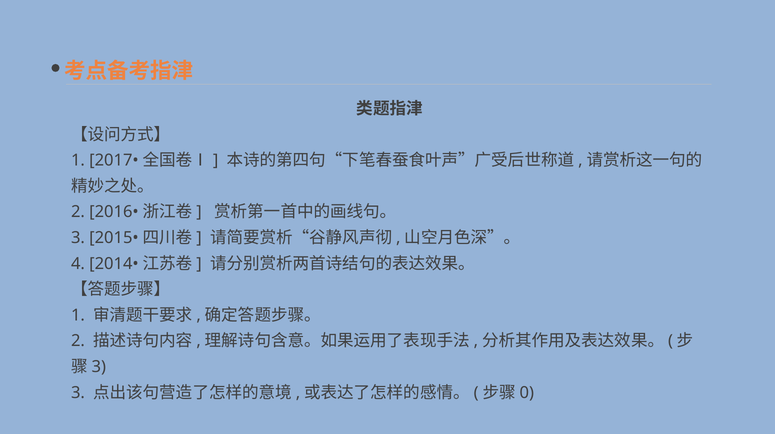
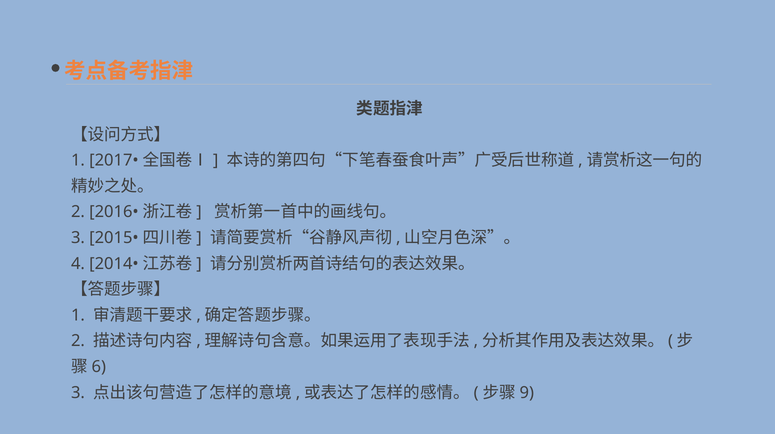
3 at (99, 367): 3 -> 6
0: 0 -> 9
